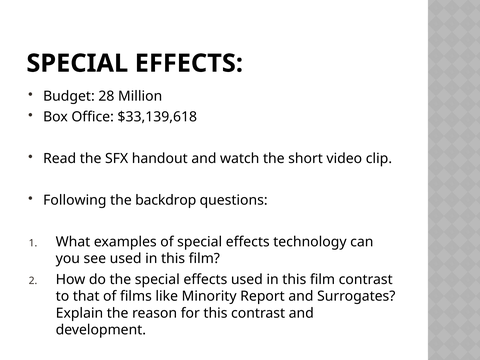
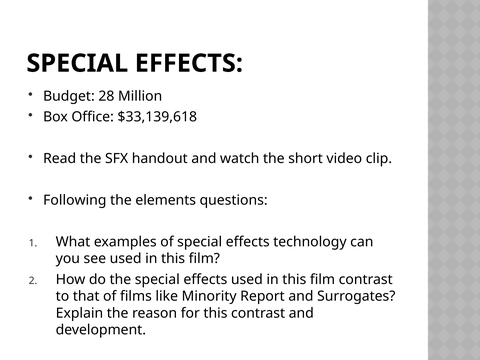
backdrop: backdrop -> elements
